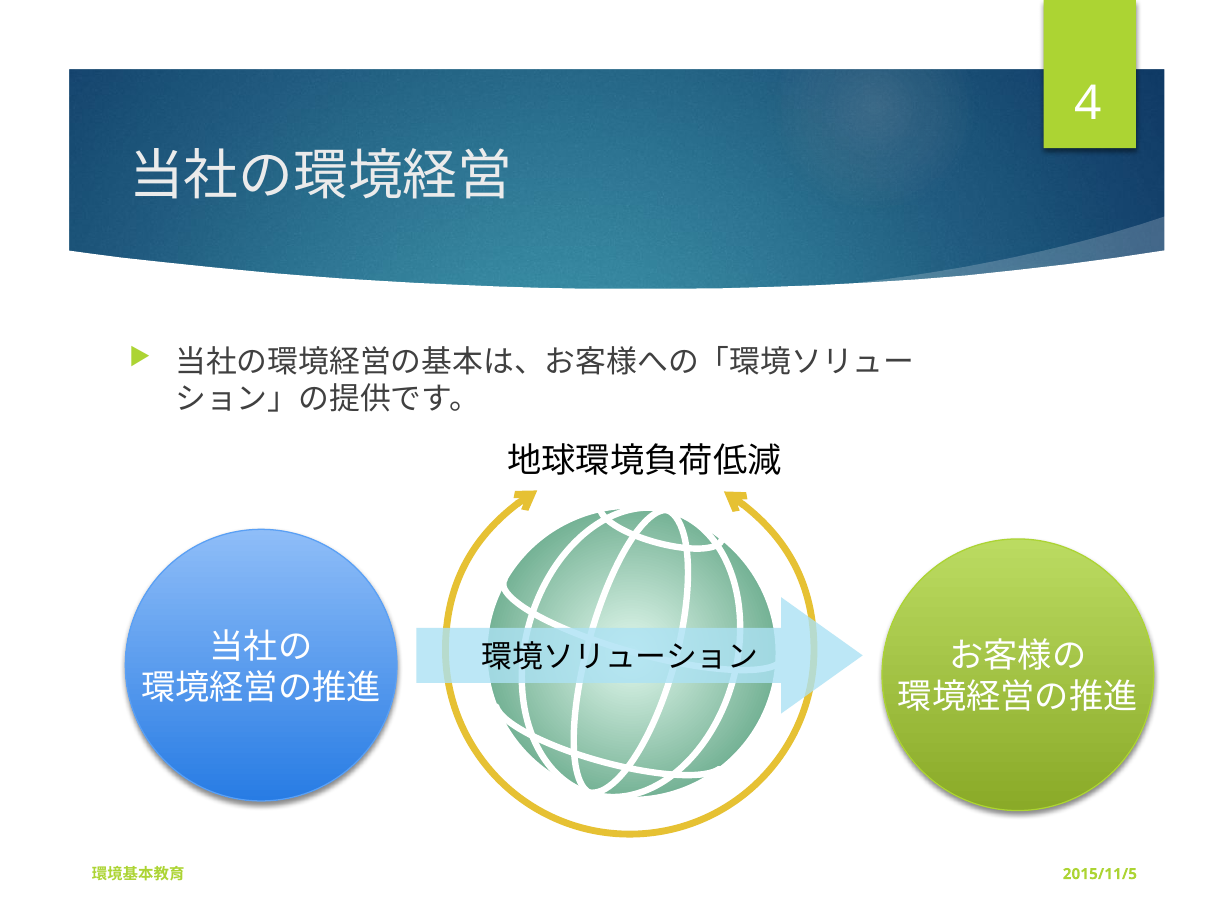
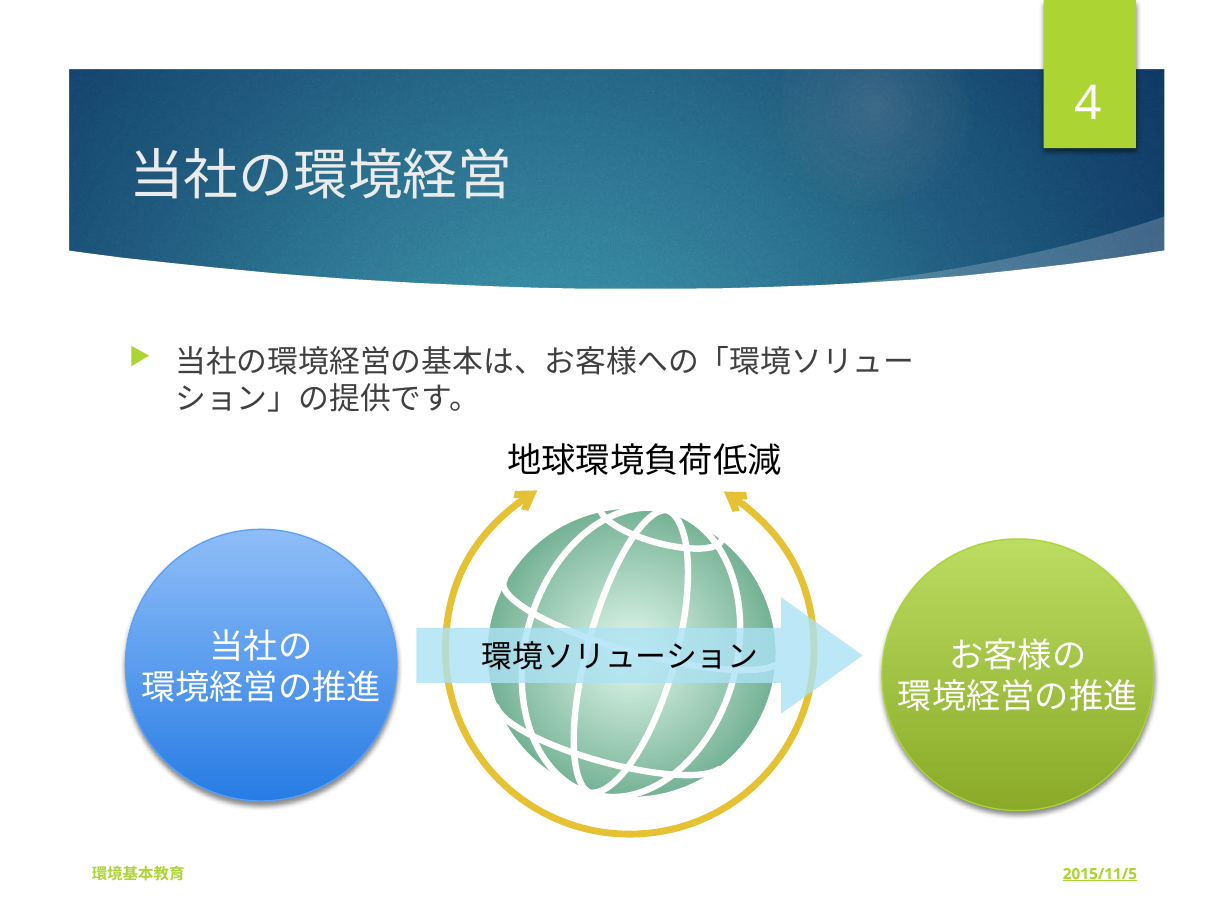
2015/11/5 underline: none -> present
